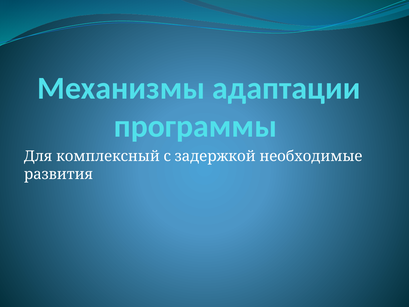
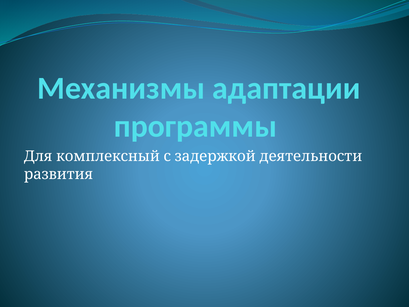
необходимые: необходимые -> деятельности
